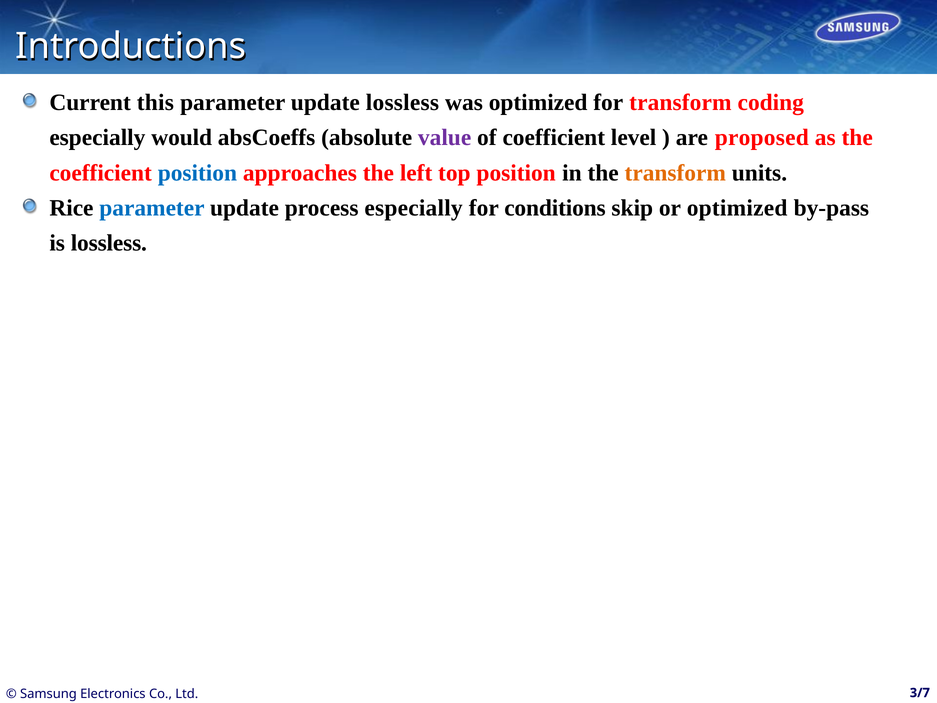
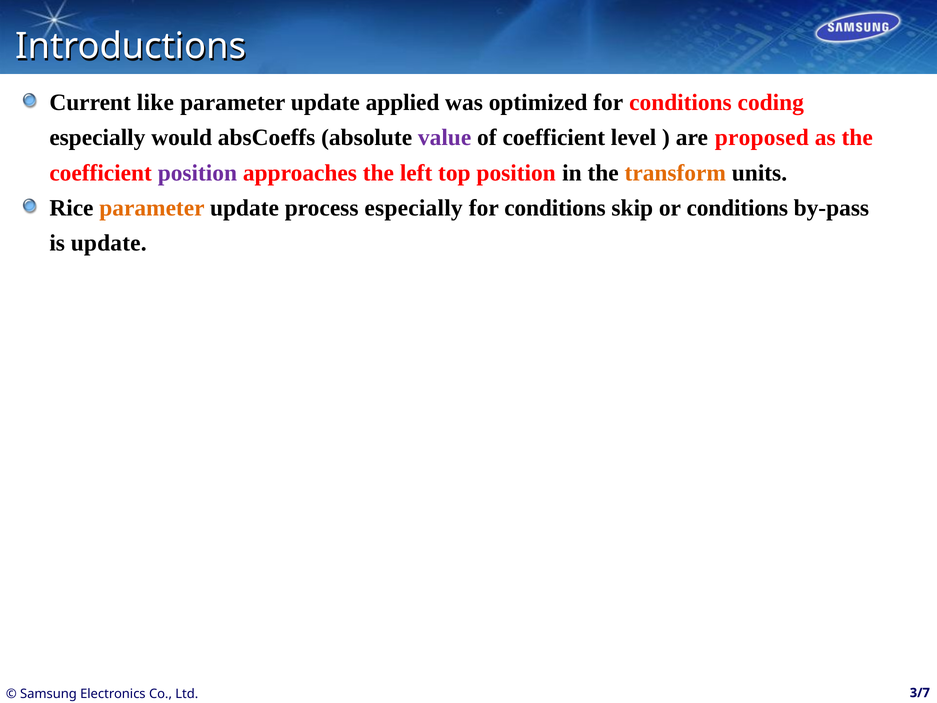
this: this -> like
update lossless: lossless -> applied
optimized for transform: transform -> conditions
position at (197, 173) colour: blue -> purple
parameter at (152, 208) colour: blue -> orange
or optimized: optimized -> conditions
is lossless: lossless -> update
